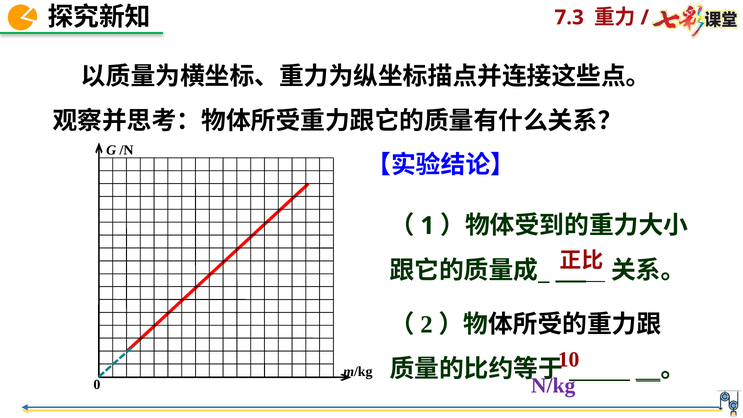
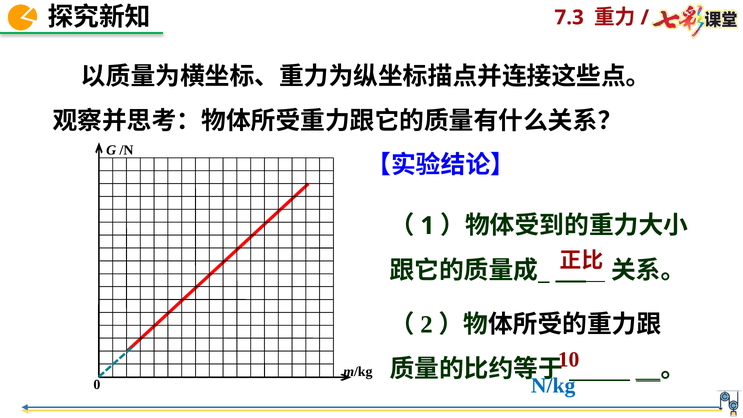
N/kg colour: purple -> blue
